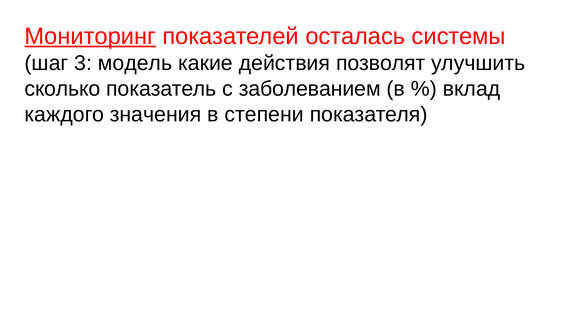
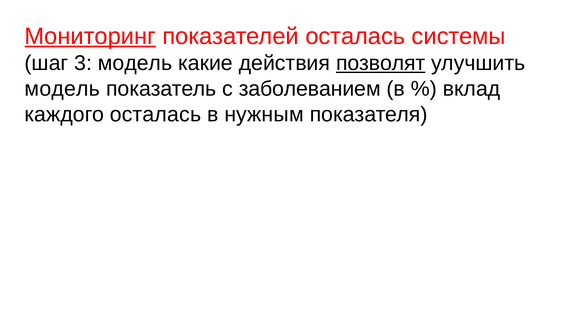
позволят underline: none -> present
сколько at (62, 89): сколько -> модель
каждого значения: значения -> осталась
степени: степени -> нужным
